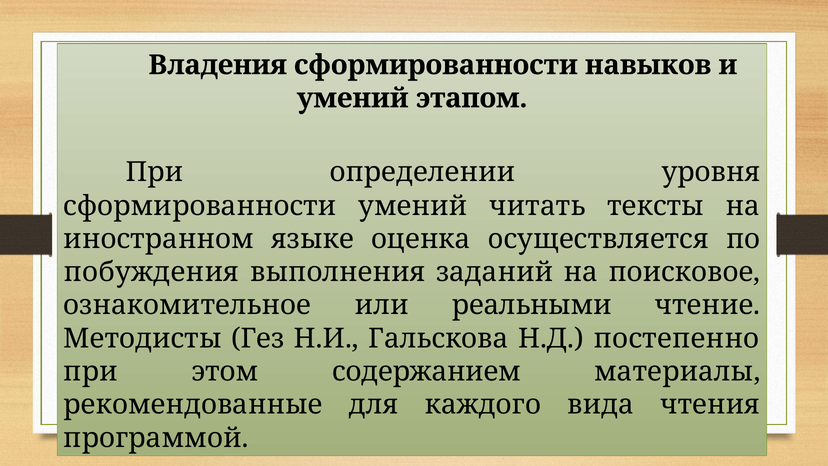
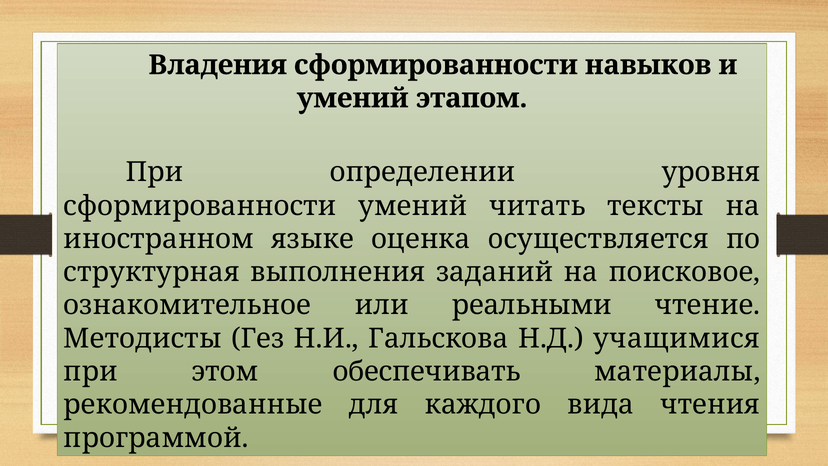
побуждения: побуждения -> структурная
постепенно: постепенно -> учащимися
содержанием: содержанием -> обеспечивать
